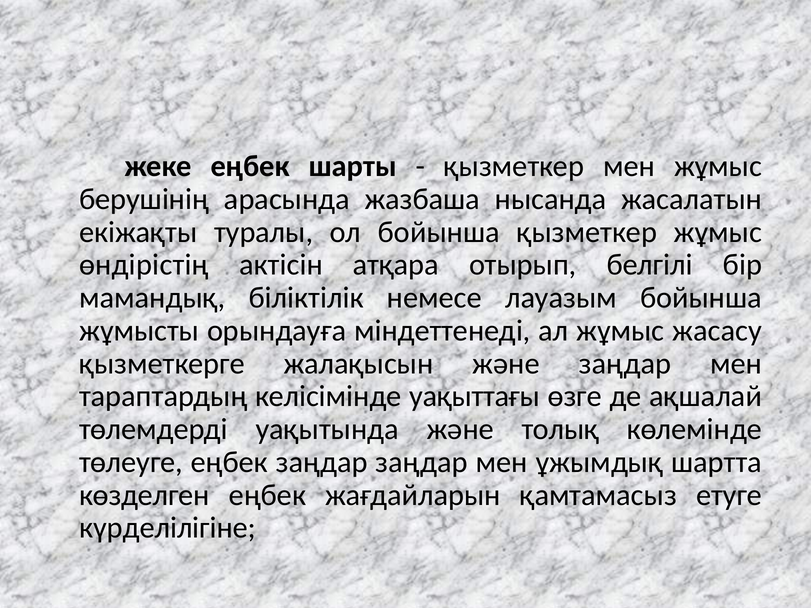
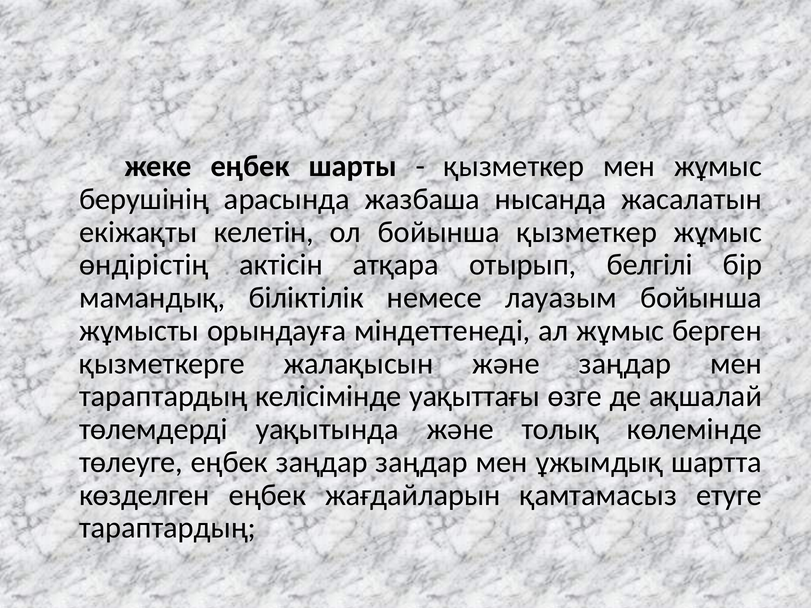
туралы: туралы -> келетін
жасасу: жасасу -> берген
күрделiлiгiне at (168, 528): күрделiлiгiне -> тараптардың
